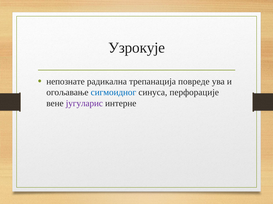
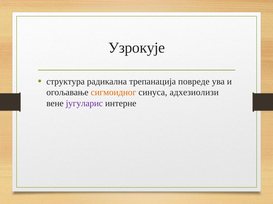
непознате: непознате -> структура
сигмоидног colour: blue -> orange
перфорације: перфорације -> адхезиолизи
